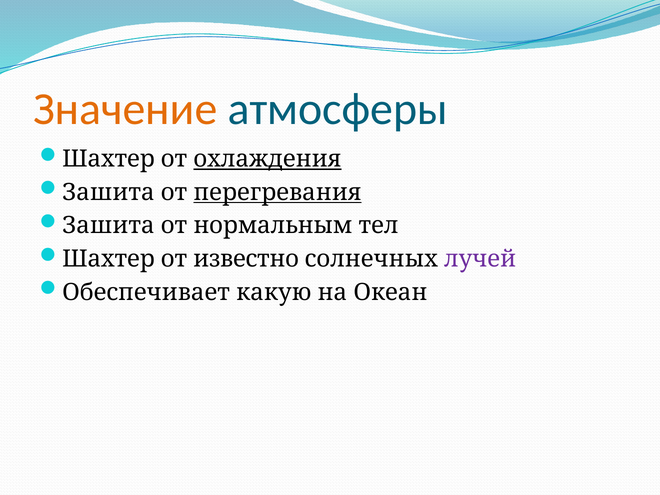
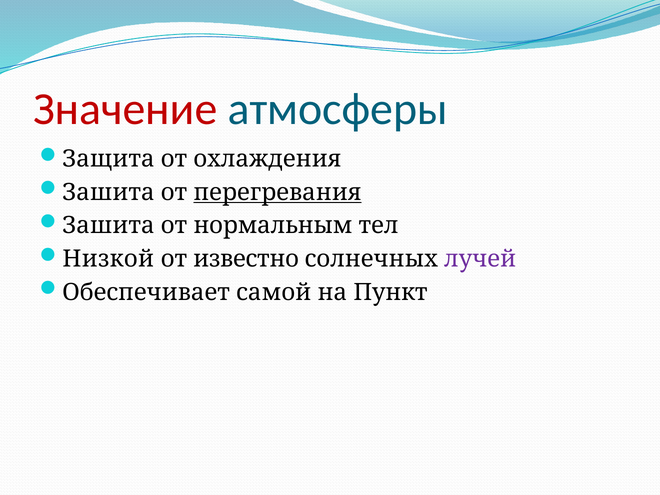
Значение colour: orange -> red
Шахтер at (108, 159): Шахтер -> Защита
охлаждения underline: present -> none
Шахтер at (108, 259): Шахтер -> Низкой
какую: какую -> самой
Океан: Океан -> Пункт
